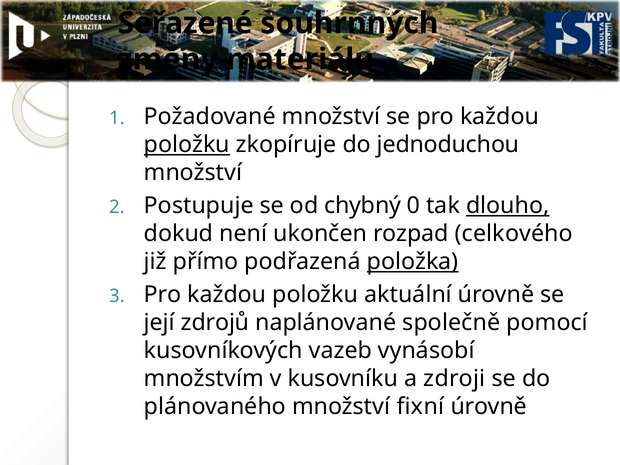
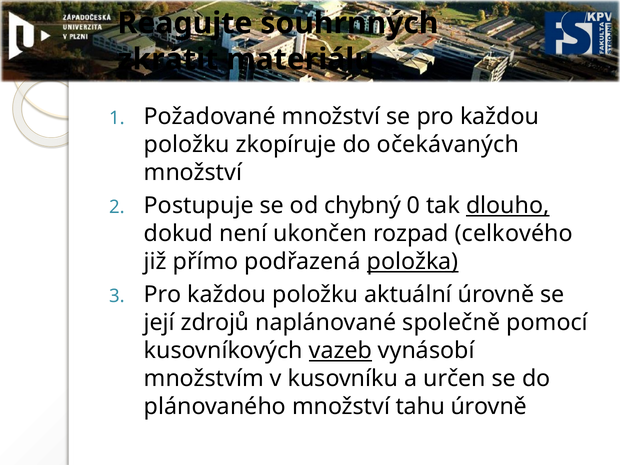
Seřazené: Seřazené -> Reagujte
změny: změny -> zkrátit
položku at (187, 145) underline: present -> none
jednoduchou: jednoduchou -> očekávaných
vazeb underline: none -> present
zdroji: zdroji -> určen
fixní: fixní -> tahu
